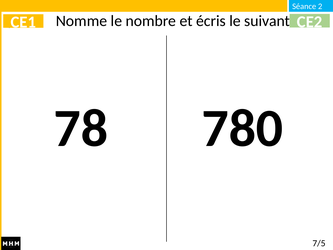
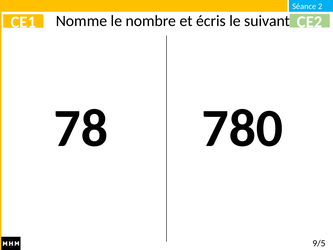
7/5: 7/5 -> 9/5
